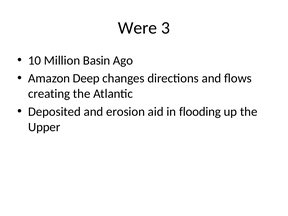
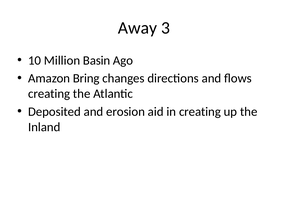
Were: Were -> Away
Deep: Deep -> Bring
in flooding: flooding -> creating
Upper: Upper -> Inland
